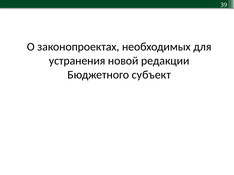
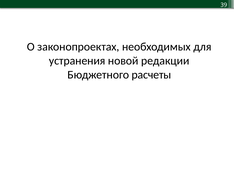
субъект: субъект -> расчеты
